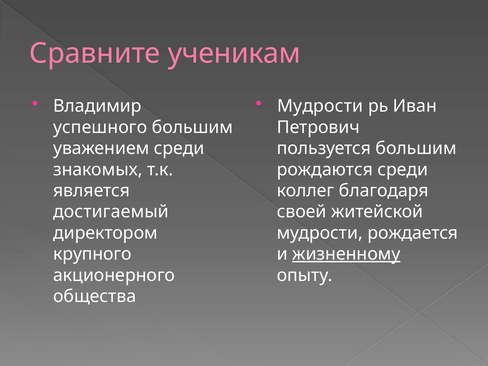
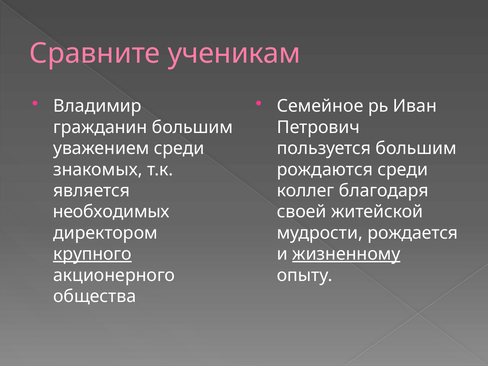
Мудрости at (320, 106): Мудрости -> Семейное
успешного: успешного -> гражданин
достигаемый: достигаемый -> необходимых
крупного underline: none -> present
